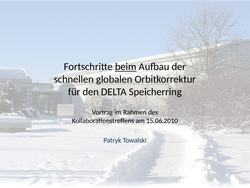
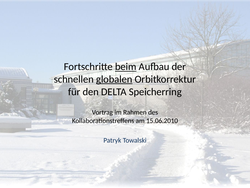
globalen underline: none -> present
